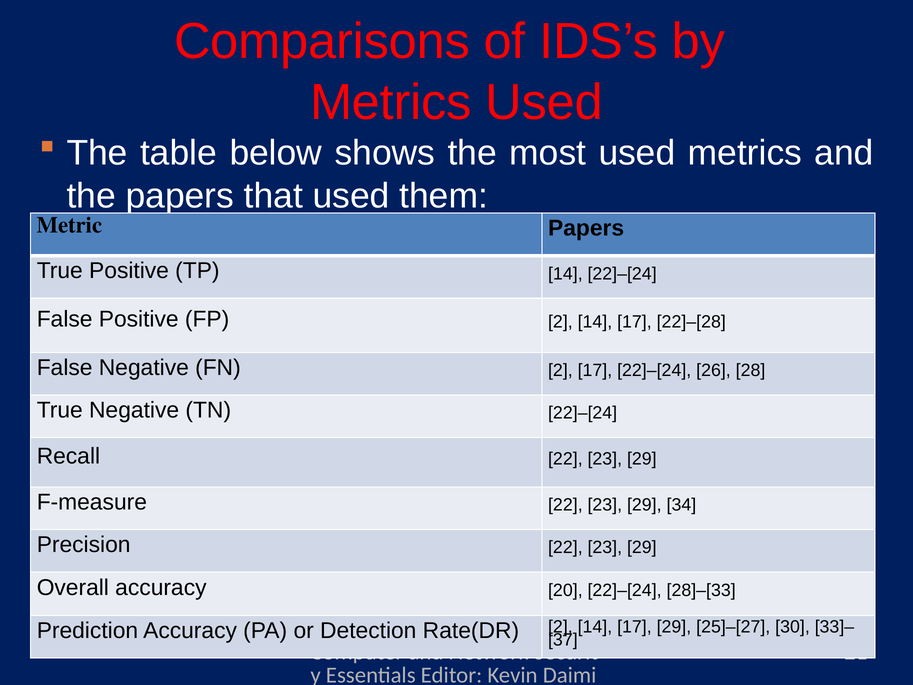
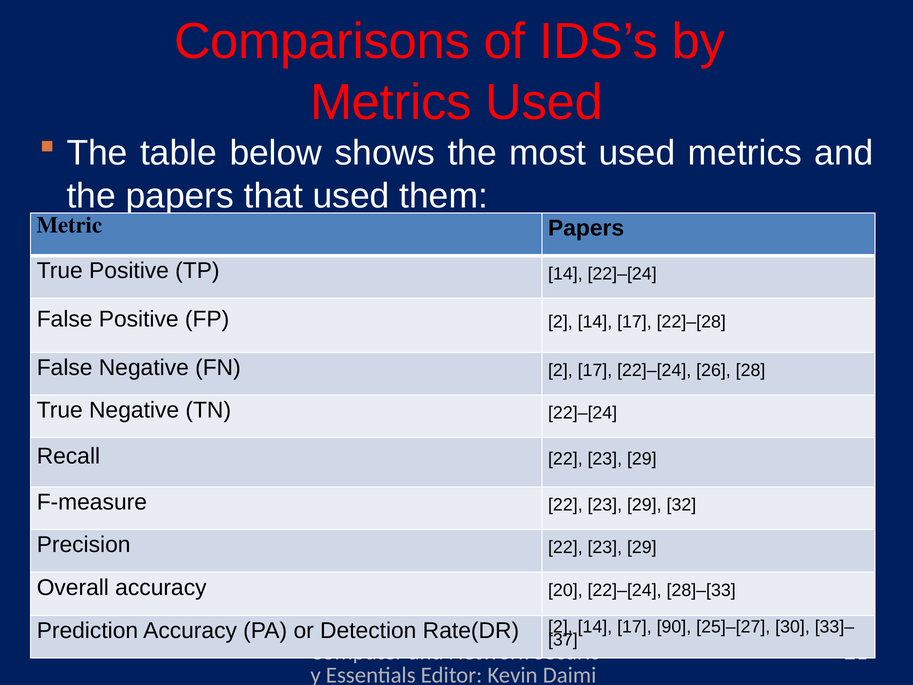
34: 34 -> 32
17 29: 29 -> 90
